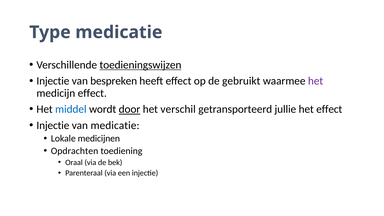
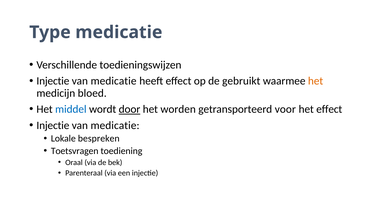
toedieningswijzen underline: present -> none
bespreken at (114, 81): bespreken -> medicatie
het at (316, 81) colour: purple -> orange
medicijn effect: effect -> bloed
verschil: verschil -> worden
jullie: jullie -> voor
medicijnen: medicijnen -> bespreken
Opdrachten: Opdrachten -> Toetsvragen
